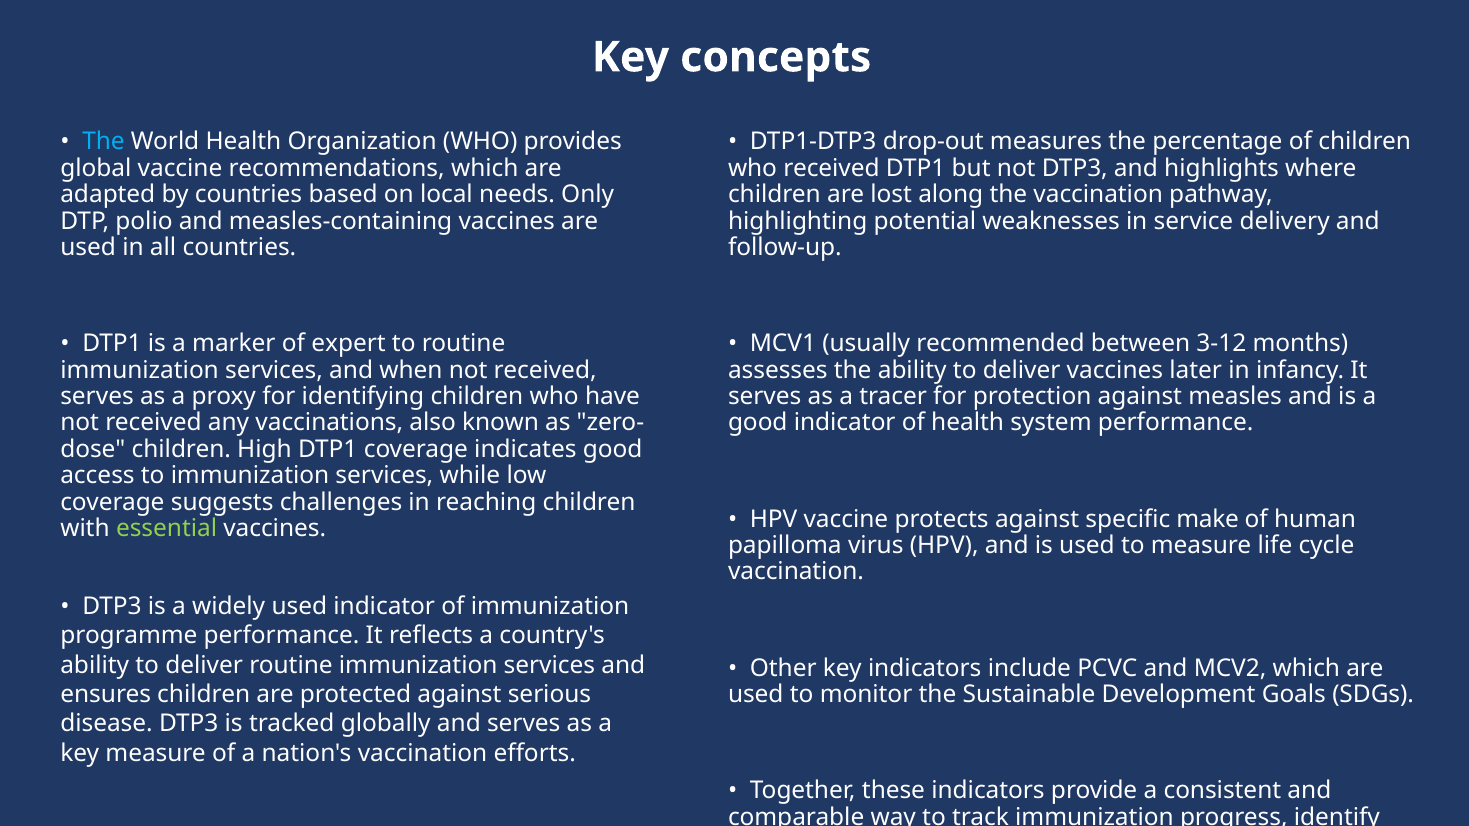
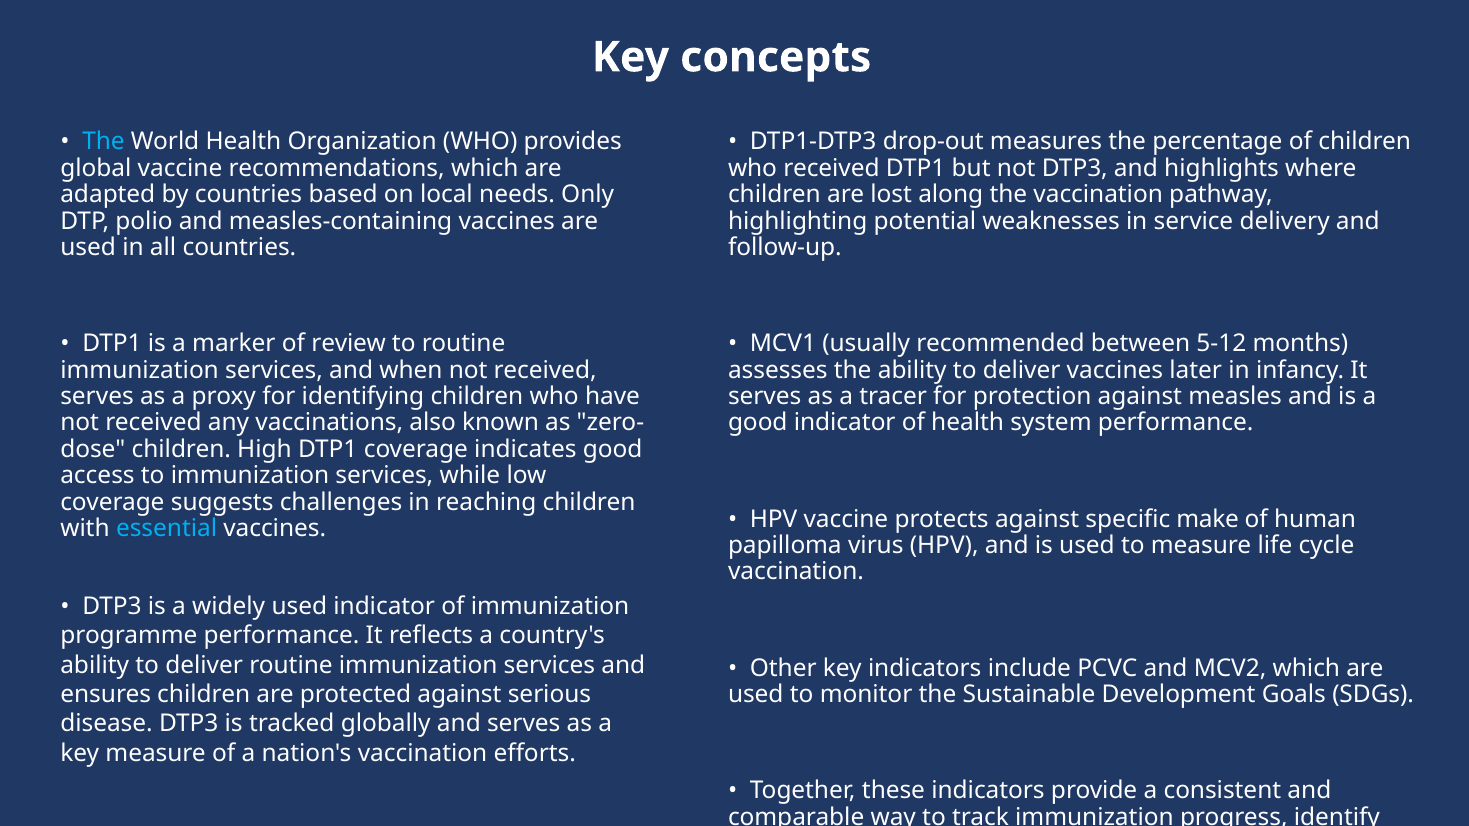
expert: expert -> review
3-12: 3-12 -> 5-12
essential colour: light green -> light blue
